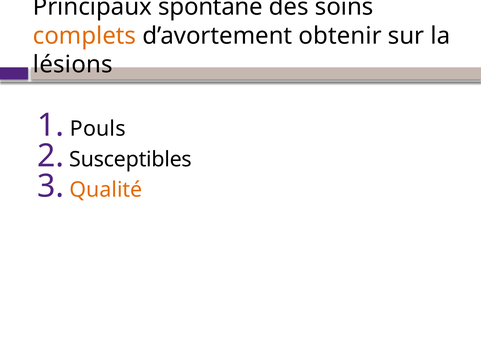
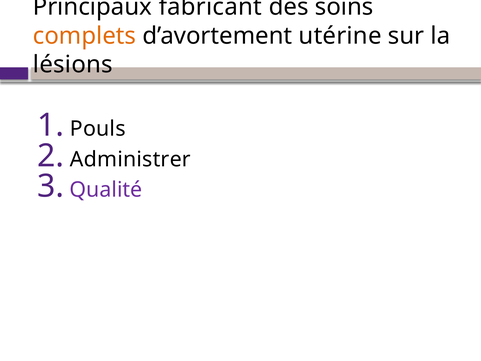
spontané: spontané -> fabricant
obtenir: obtenir -> utérine
Susceptibles: Susceptibles -> Administrer
Qualité colour: orange -> purple
